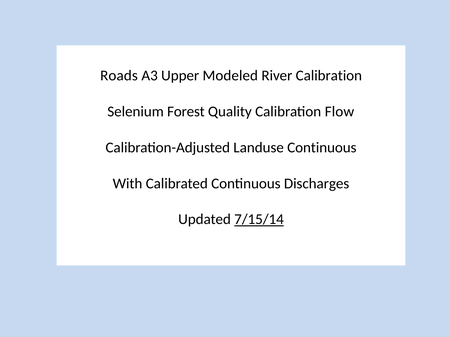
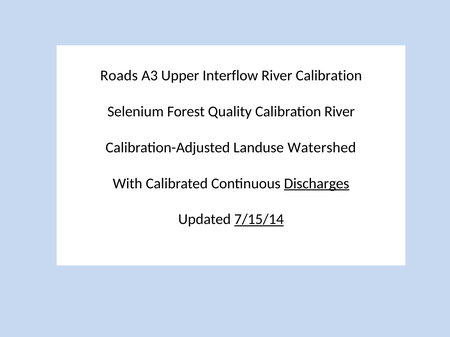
Modeled: Modeled -> Interflow
Calibration Flow: Flow -> River
Landuse Continuous: Continuous -> Watershed
Discharges underline: none -> present
